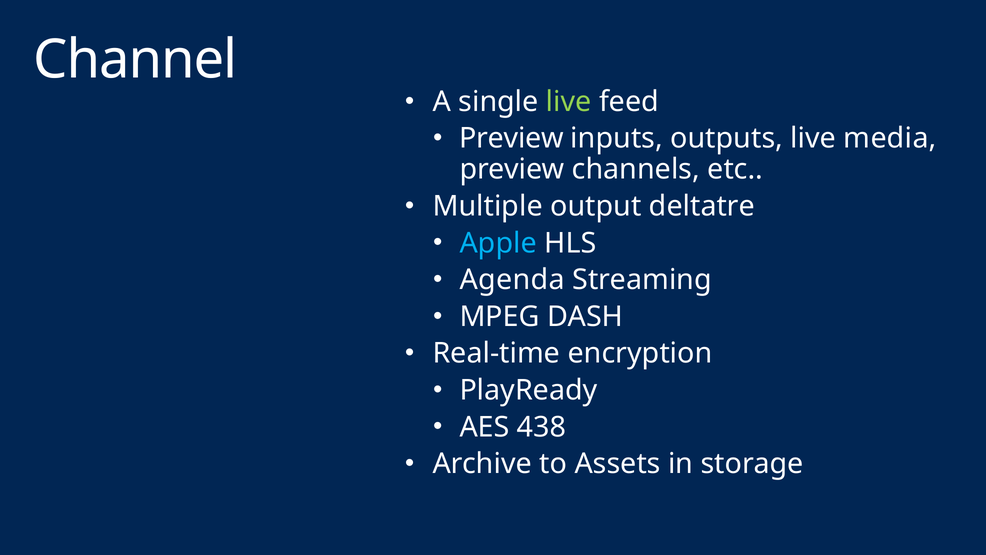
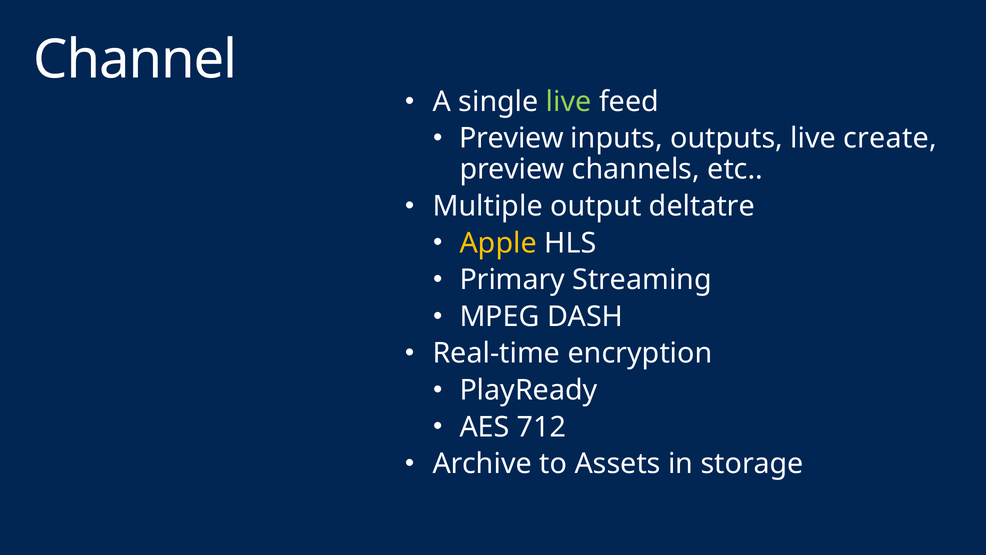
media: media -> create
Apple colour: light blue -> yellow
Agenda: Agenda -> Primary
438: 438 -> 712
